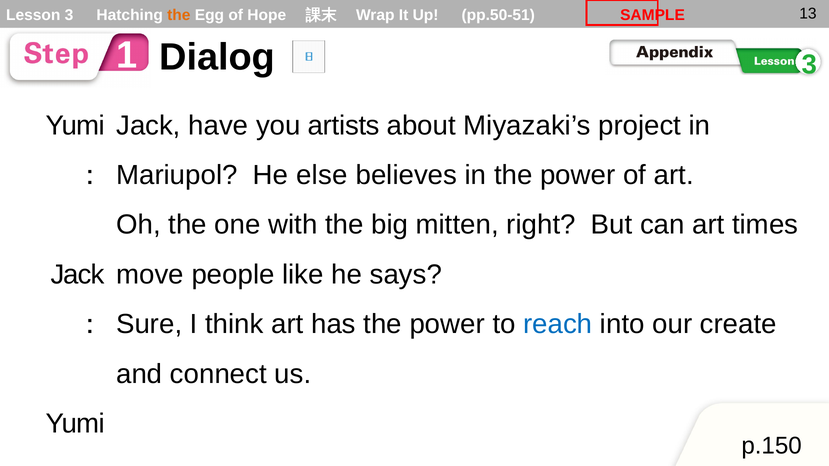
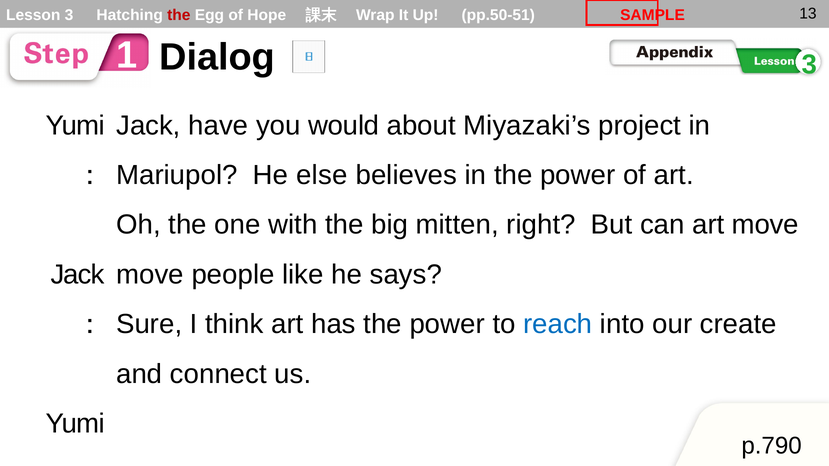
the at (179, 15) colour: orange -> red
artists: artists -> would
art times: times -> move
p.150: p.150 -> p.790
